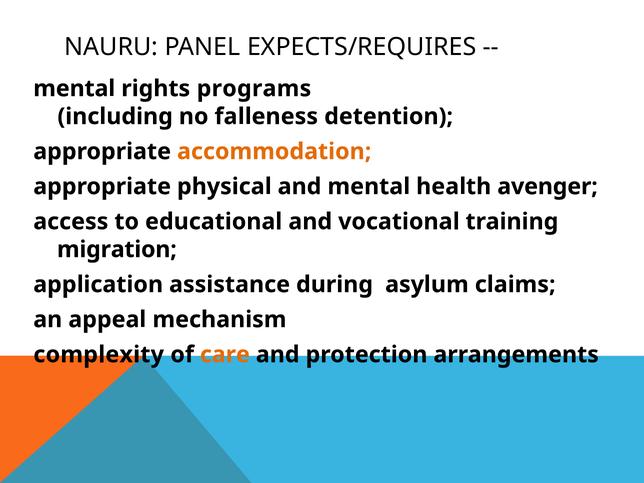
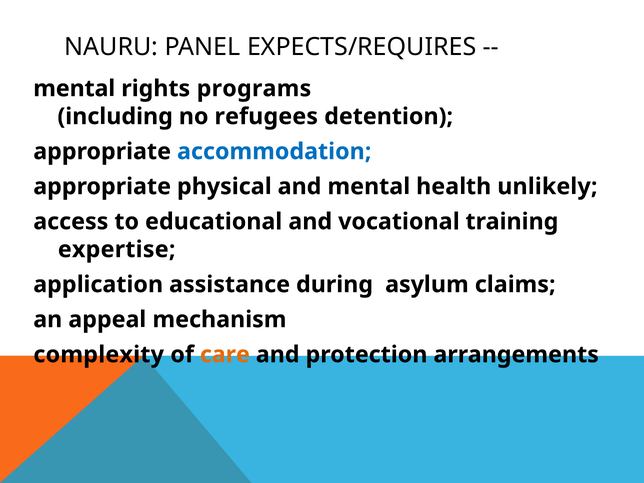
falleness: falleness -> refugees
accommodation colour: orange -> blue
avenger: avenger -> unlikely
migration: migration -> expertise
